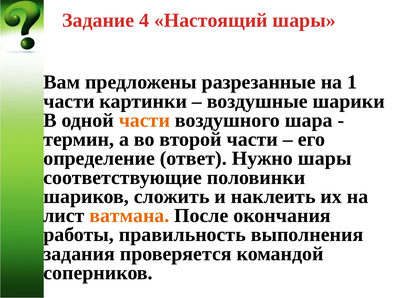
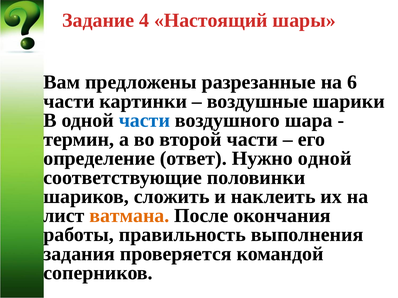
1: 1 -> 6
части at (144, 120) colour: orange -> blue
Нужно шары: шары -> одной
